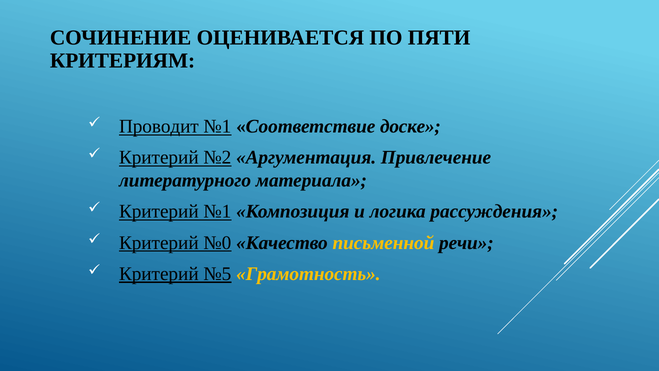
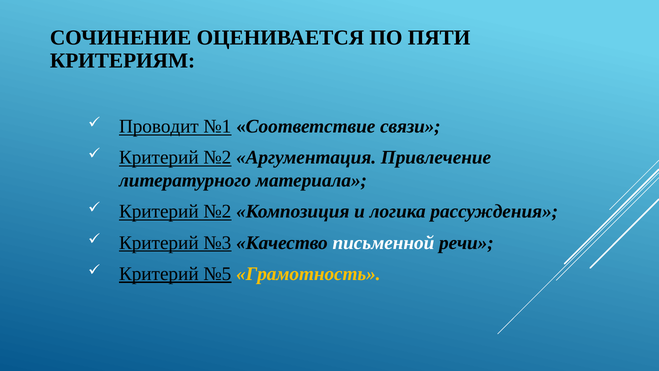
доске: доске -> связи
№1 at (217, 211): №1 -> №2
№0: №0 -> №3
письменной colour: yellow -> white
